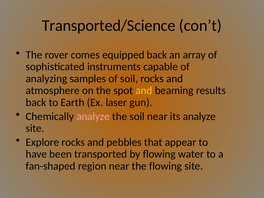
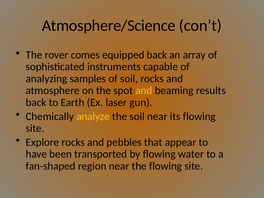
Transported/Science: Transported/Science -> Atmosphere/Science
analyze at (93, 116) colour: pink -> yellow
its analyze: analyze -> flowing
